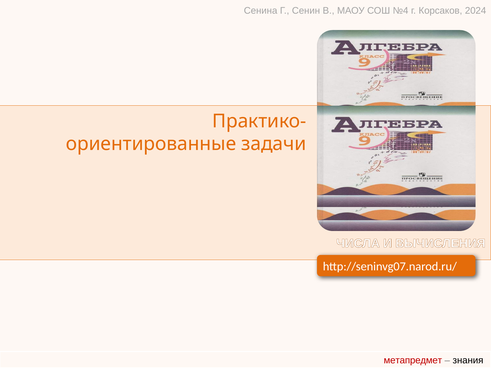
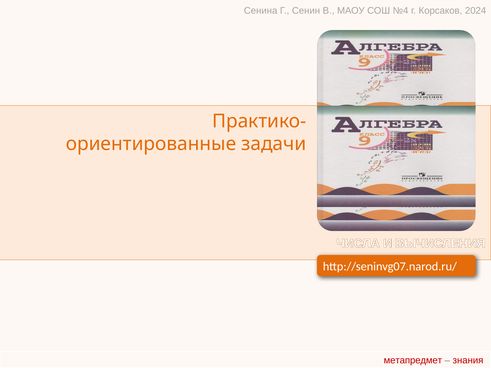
знания colour: black -> red
